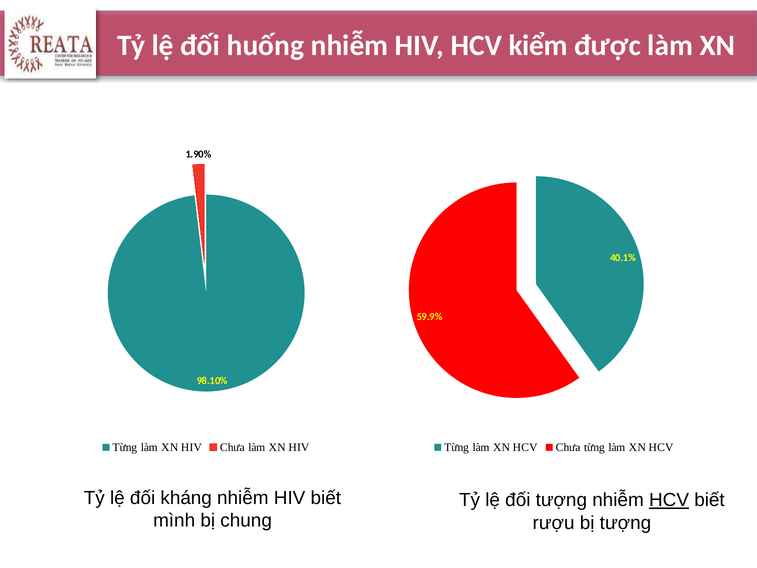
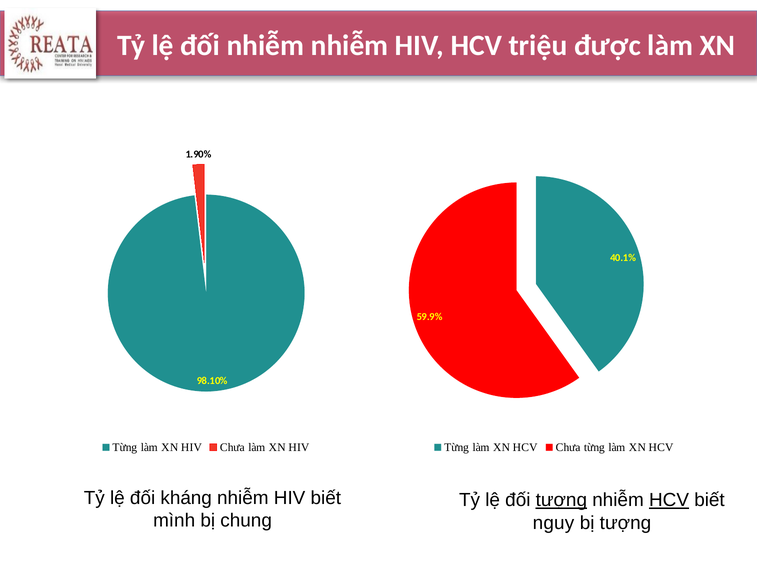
đối huống: huống -> nhiễm
kiểm: kiểm -> triệu
tượng at (561, 500) underline: none -> present
rượu: rượu -> nguy
